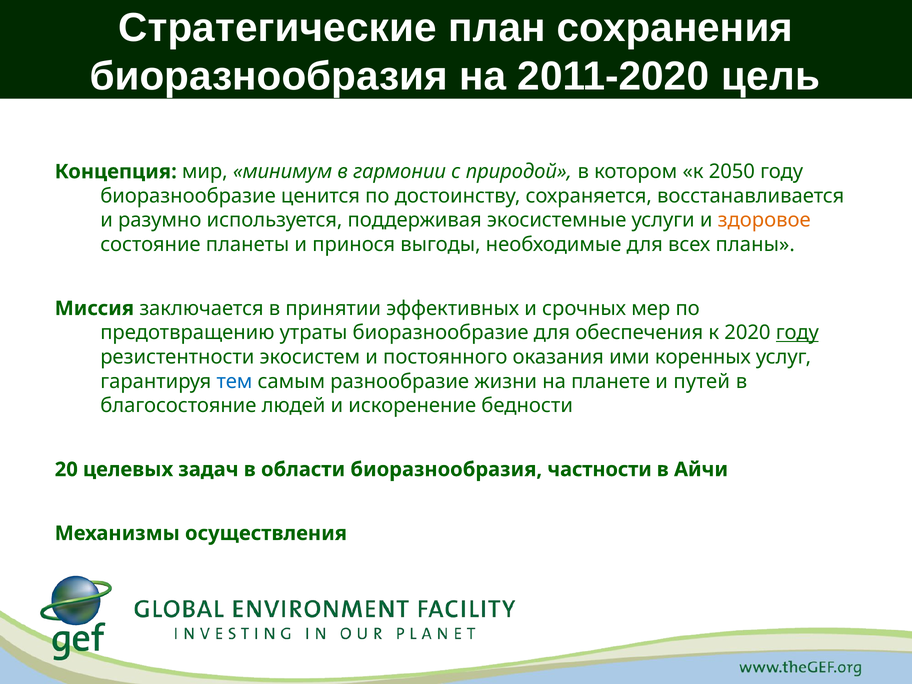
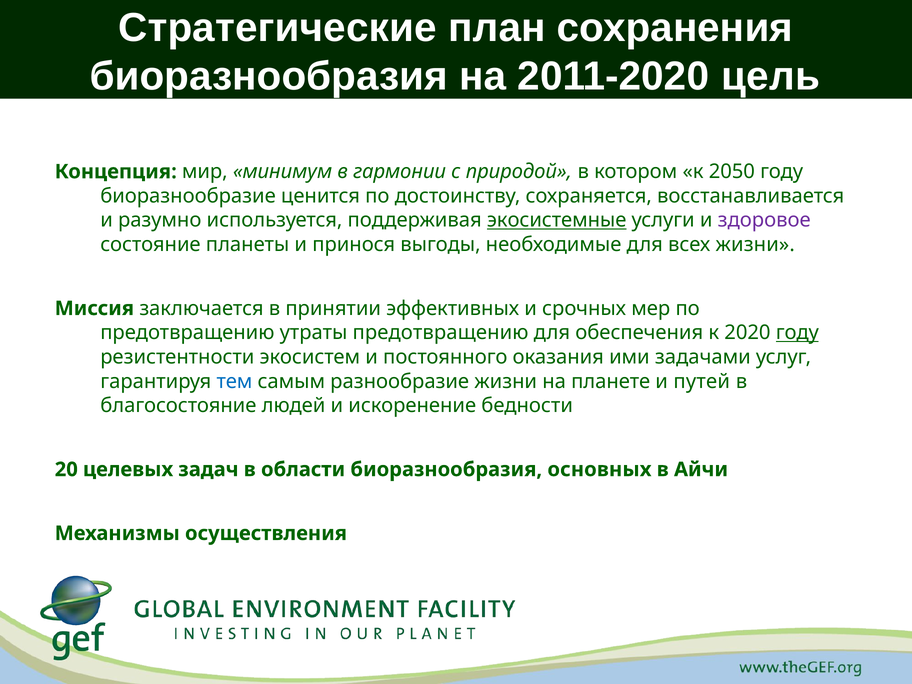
экосистемные underline: none -> present
здоровое colour: orange -> purple
всех планы: планы -> жизни
утраты биоразнообразие: биоразнообразие -> предотвращению
коренных: коренных -> задачами
частности: частности -> основных
